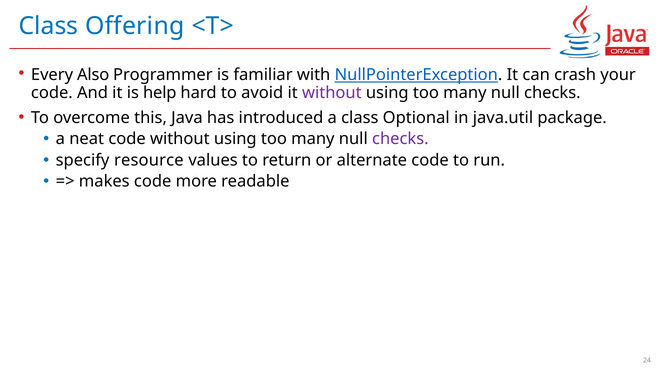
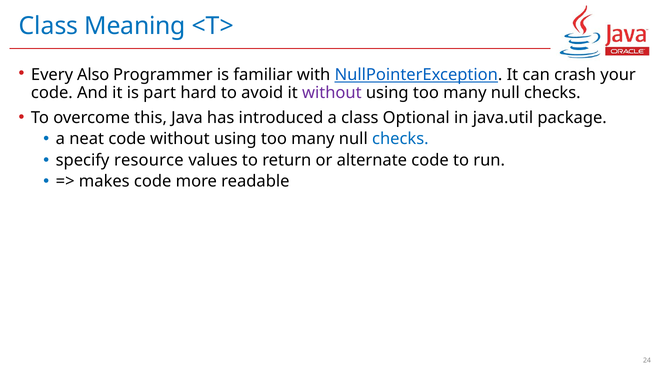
Offering: Offering -> Meaning
help: help -> part
checks at (400, 139) colour: purple -> blue
